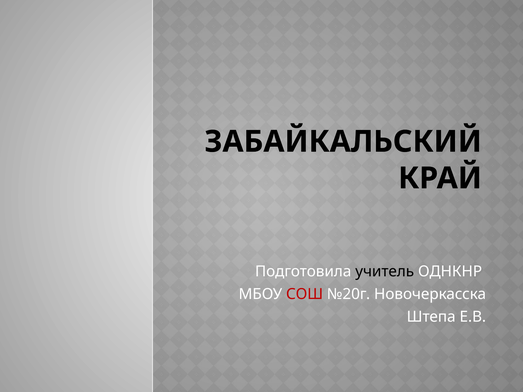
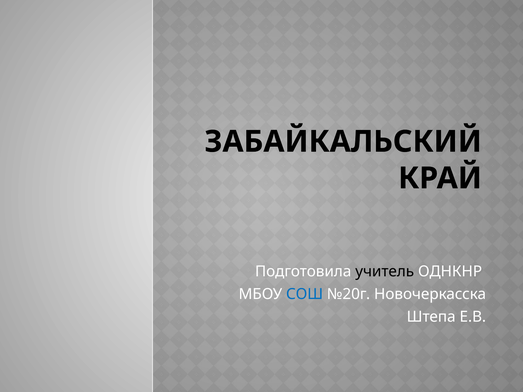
СОШ colour: red -> blue
